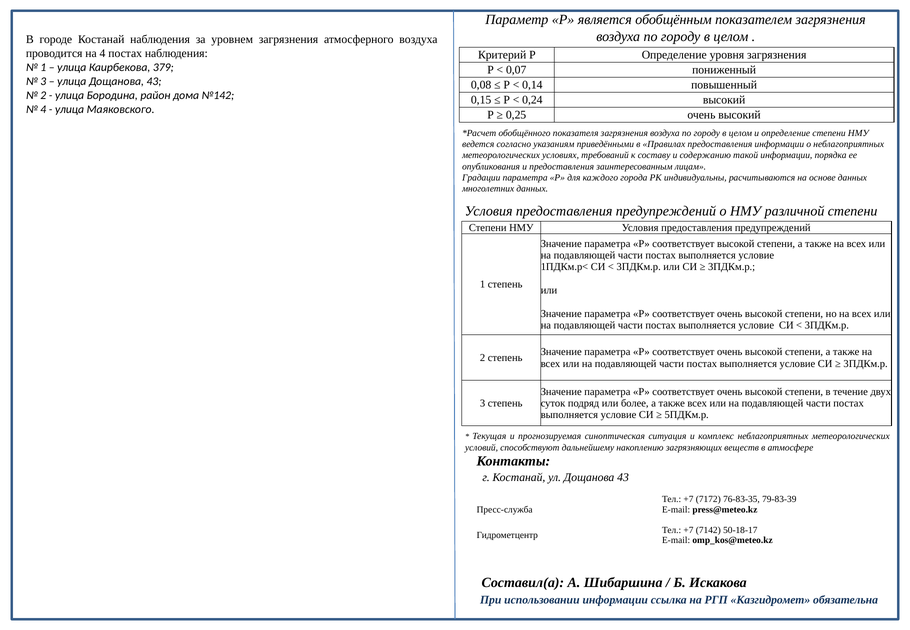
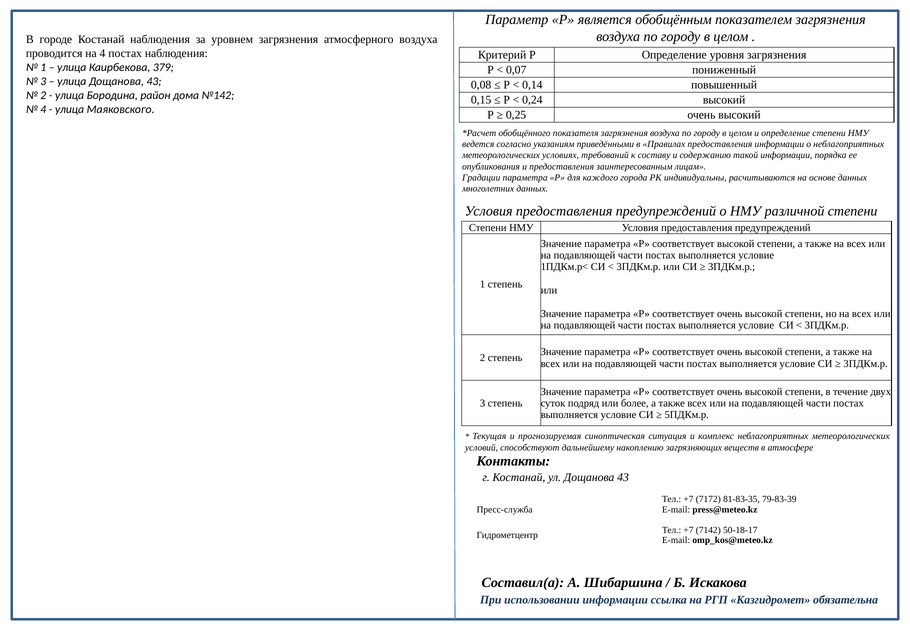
76-83-35: 76-83-35 -> 81-83-35
